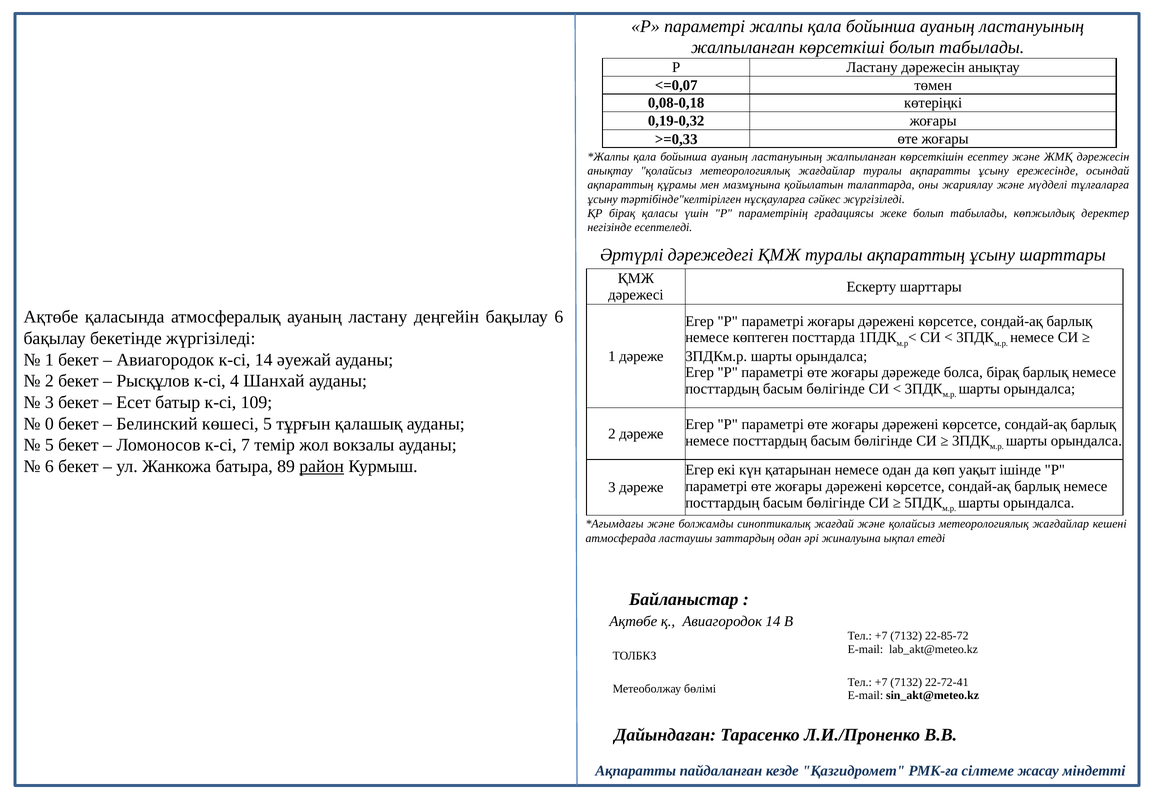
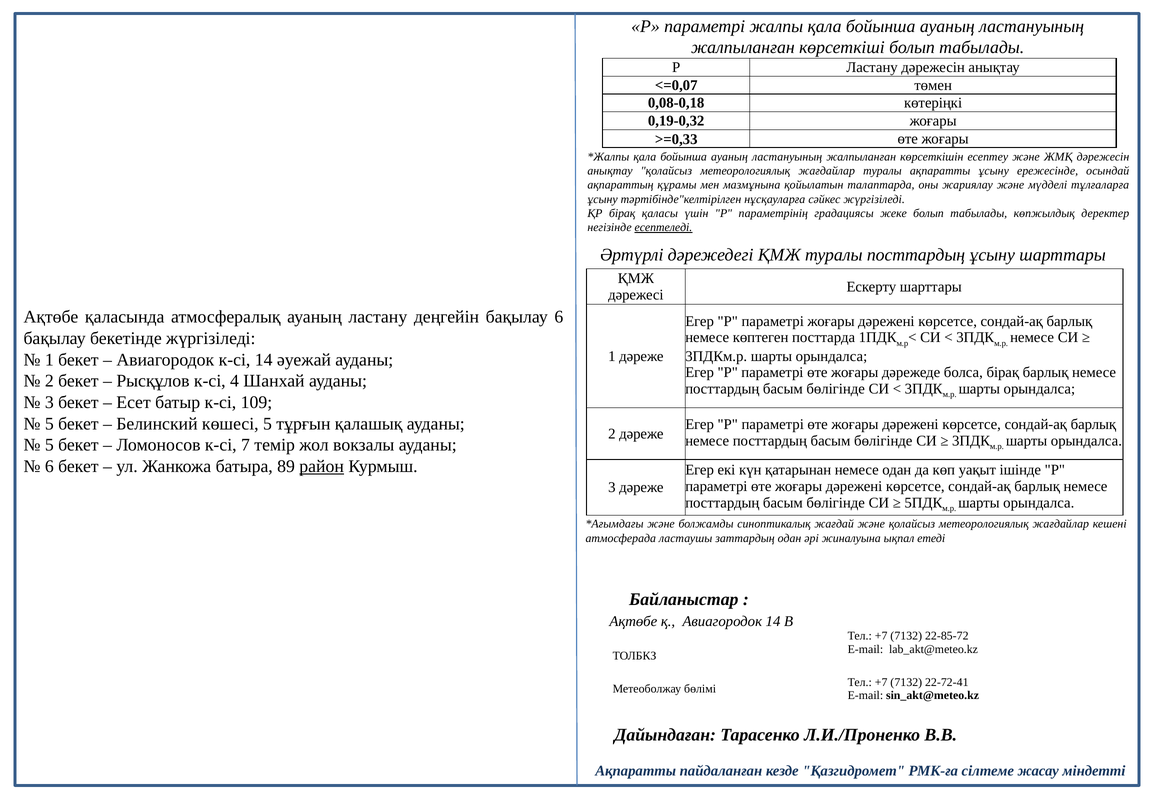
есептеледі underline: none -> present
туралы ақпараттың: ақпараттың -> посттардың
0 at (49, 424): 0 -> 5
